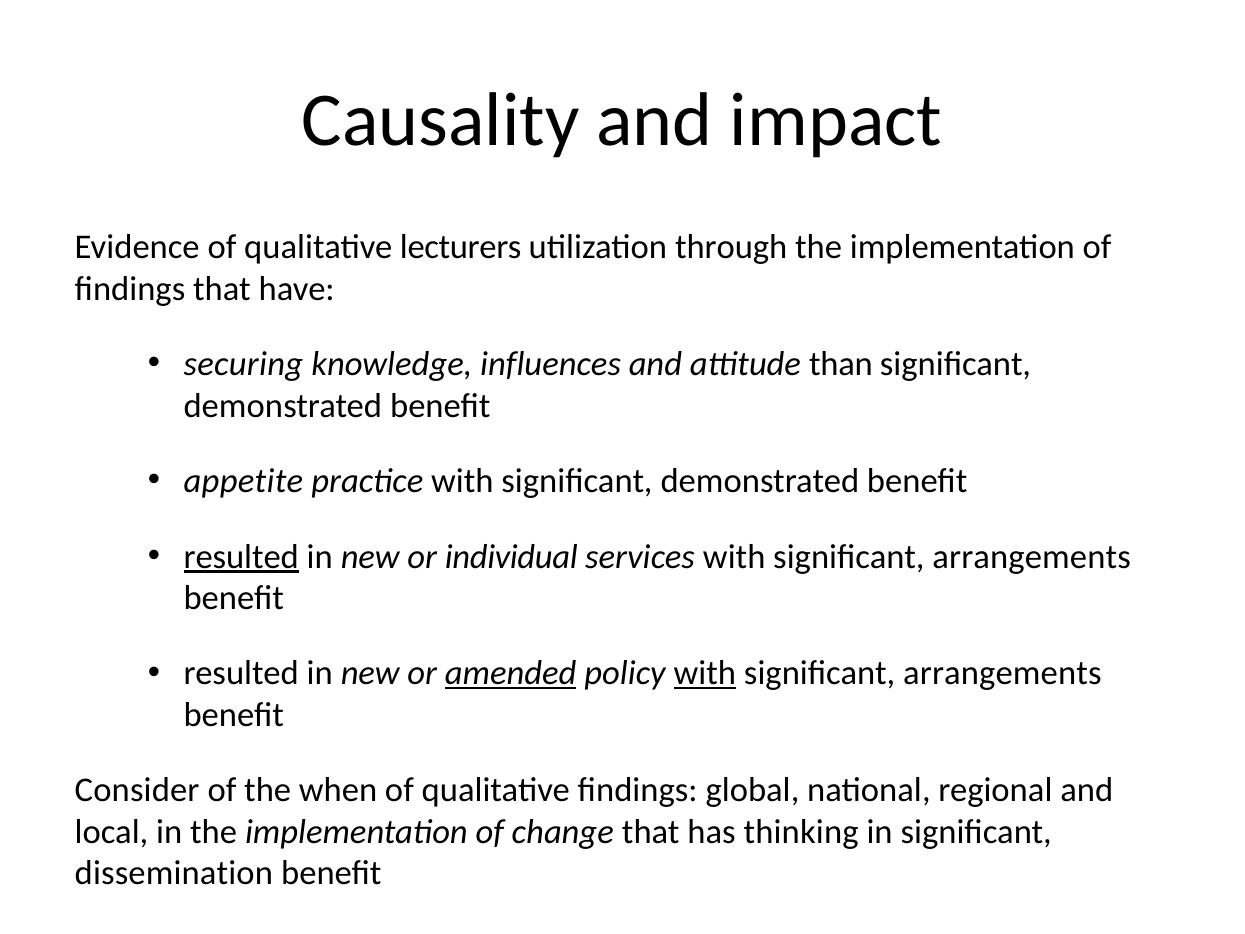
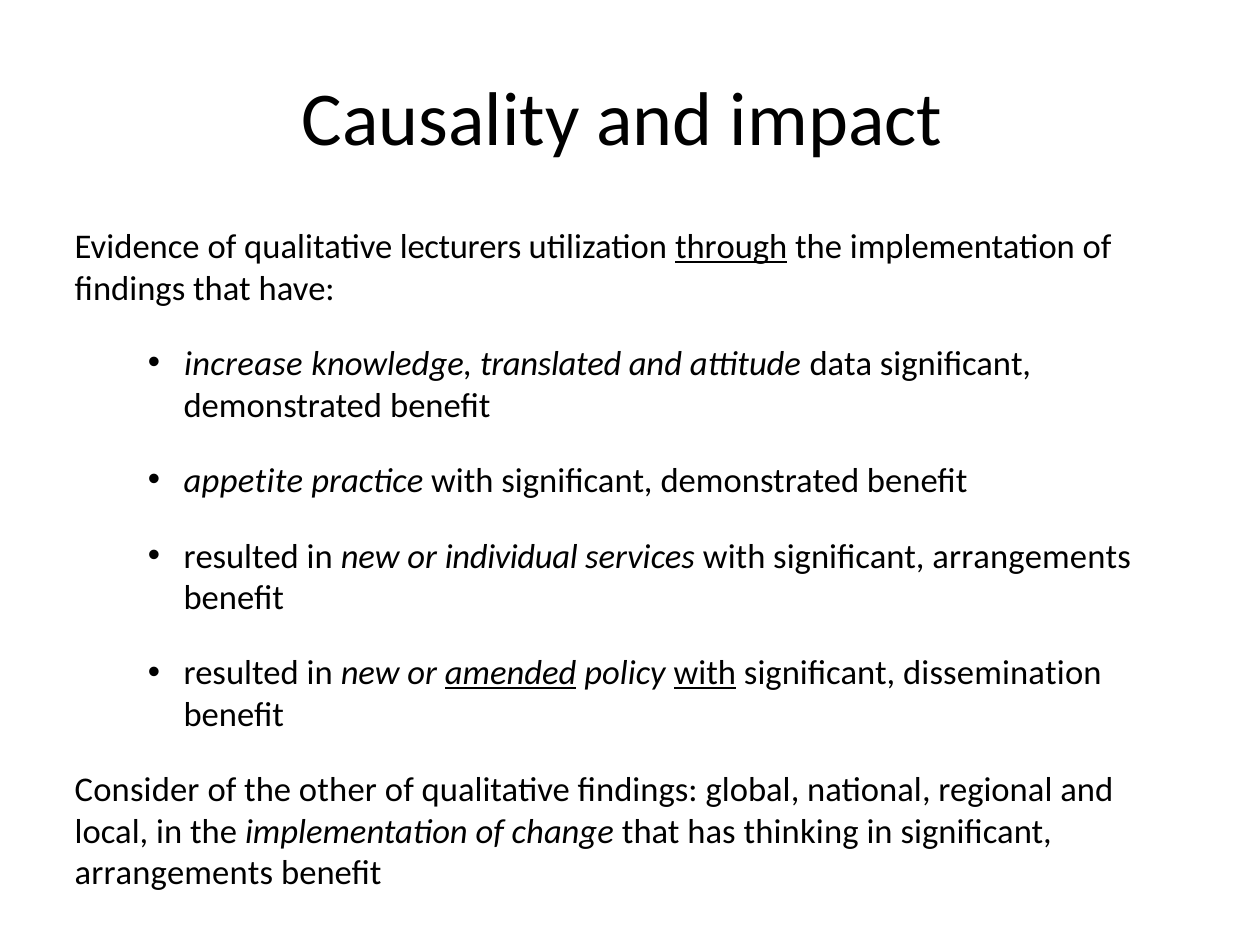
through underline: none -> present
securing: securing -> increase
influences: influences -> translated
than: than -> data
resulted at (241, 556) underline: present -> none
arrangements at (1002, 673): arrangements -> dissemination
when: when -> other
dissemination at (174, 873): dissemination -> arrangements
